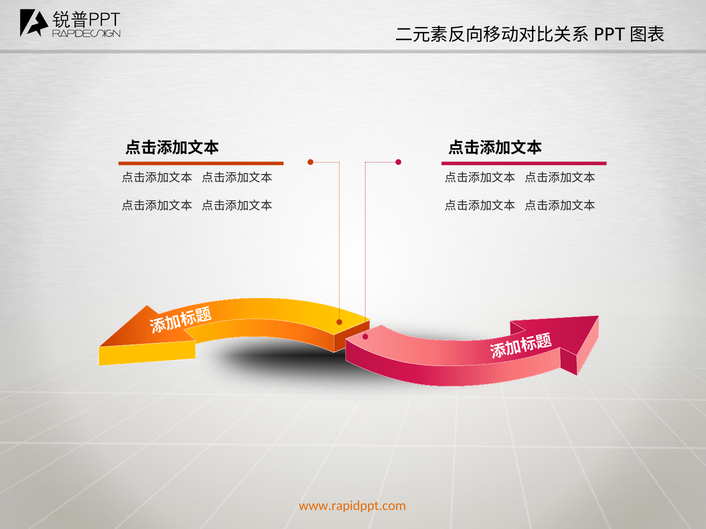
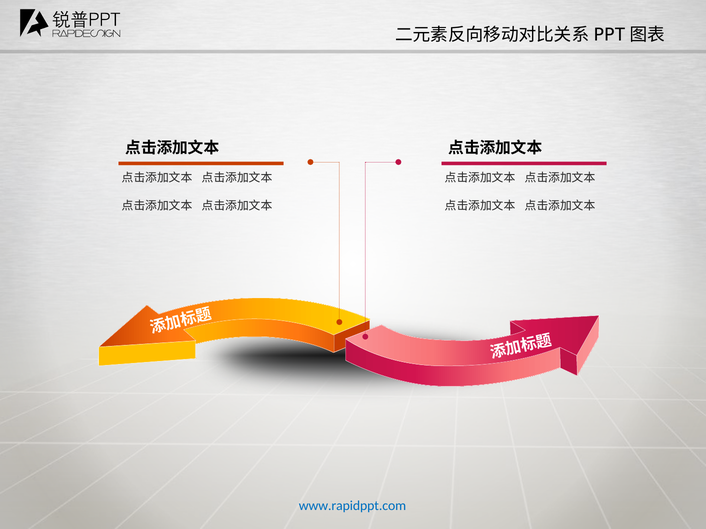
www.rapidppt.com colour: orange -> blue
